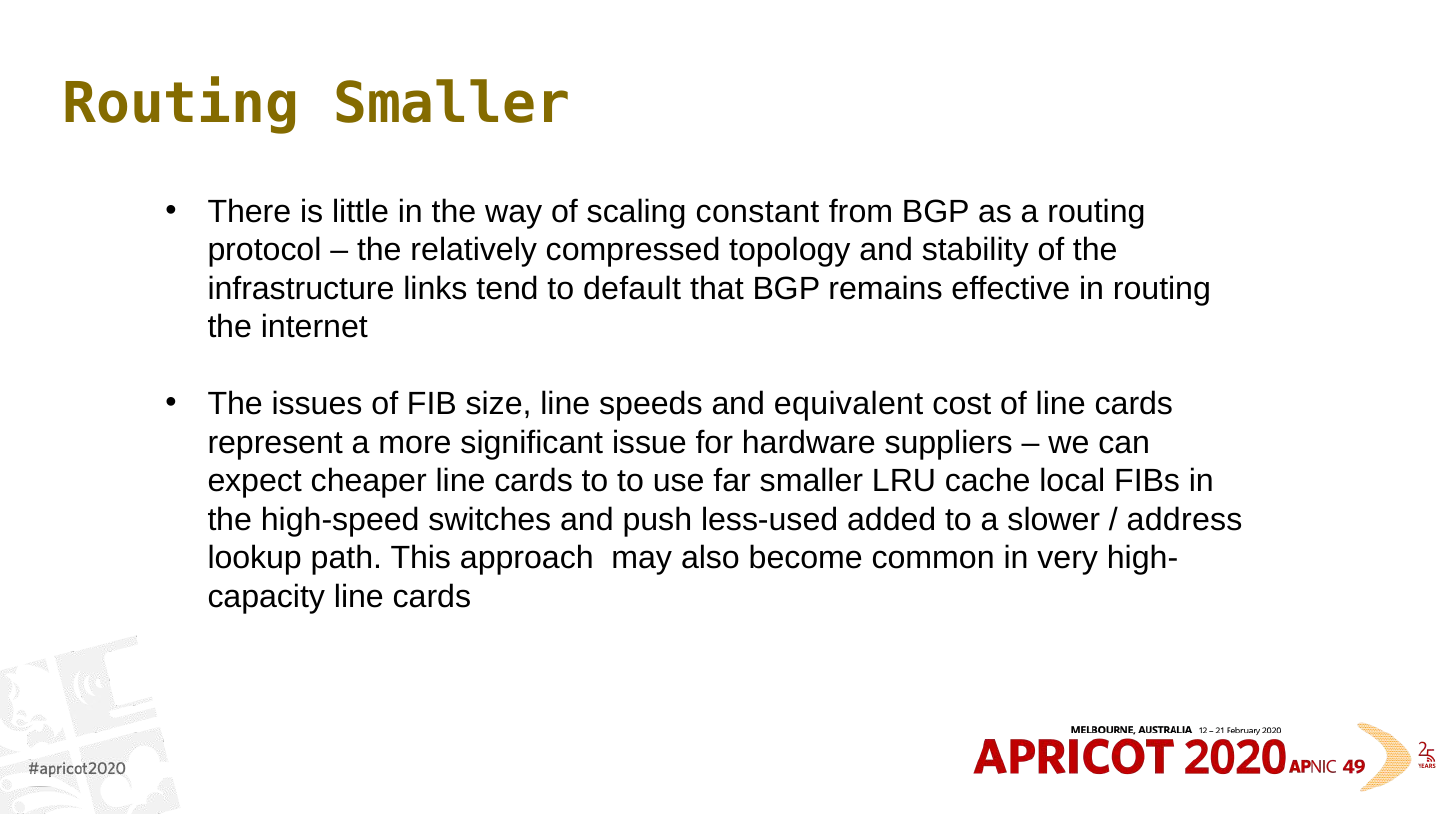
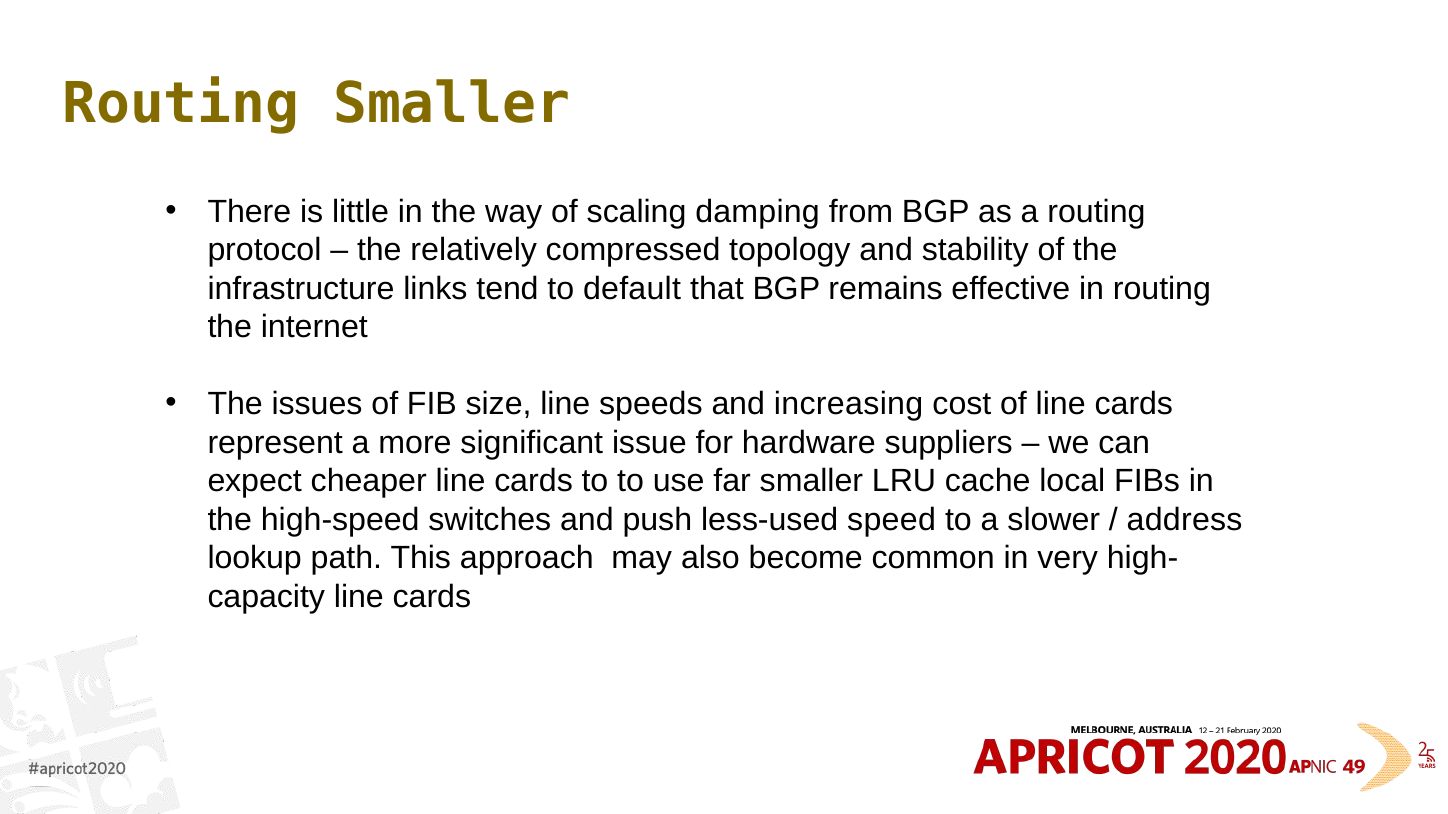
constant: constant -> damping
equivalent: equivalent -> increasing
added: added -> speed
